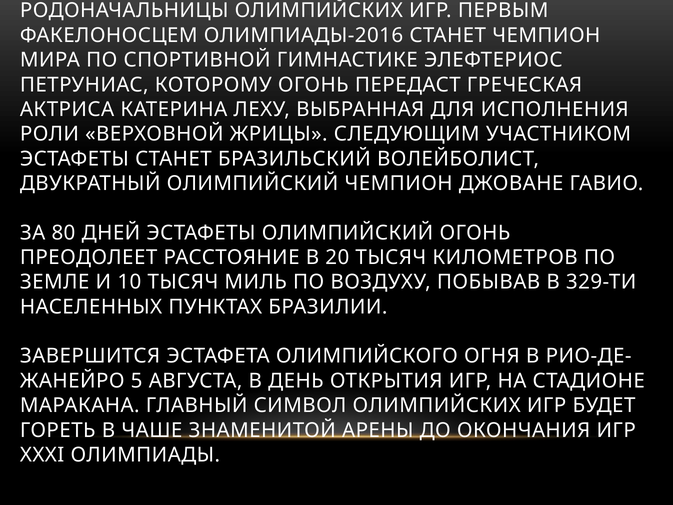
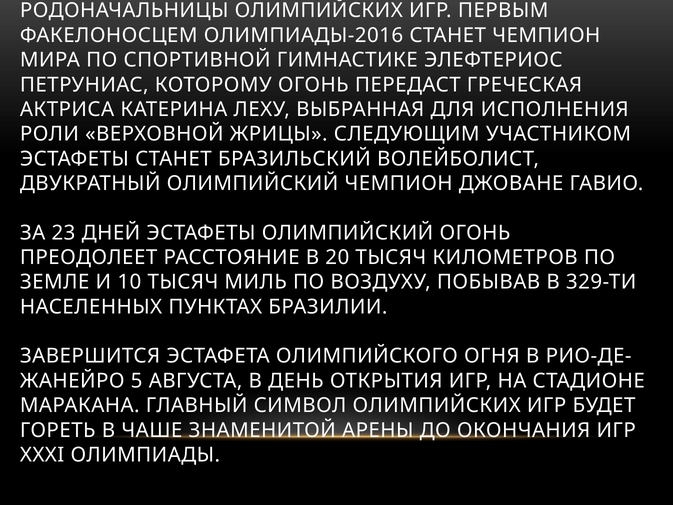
80: 80 -> 23
